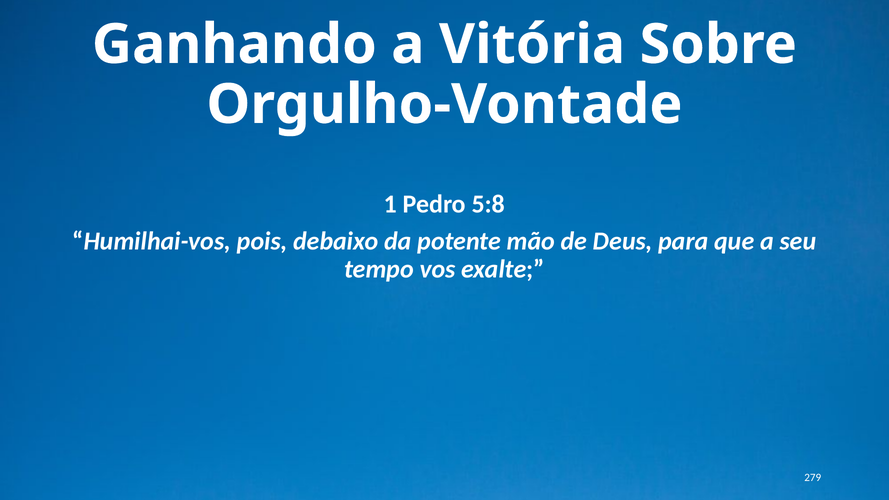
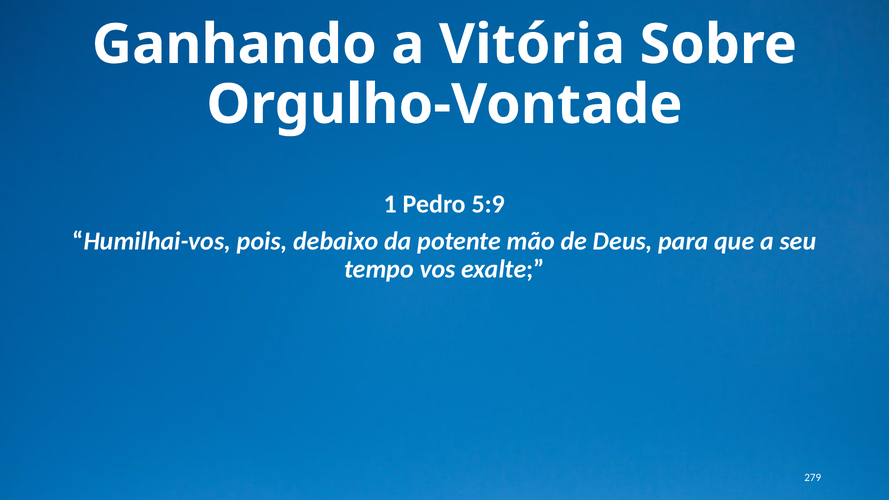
5:8: 5:8 -> 5:9
